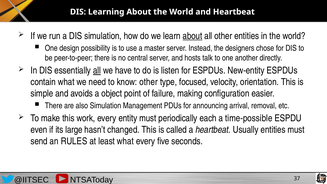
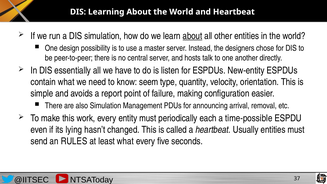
all at (97, 70) underline: present -> none
know other: other -> seem
focused: focused -> quantity
object: object -> report
large: large -> lying
